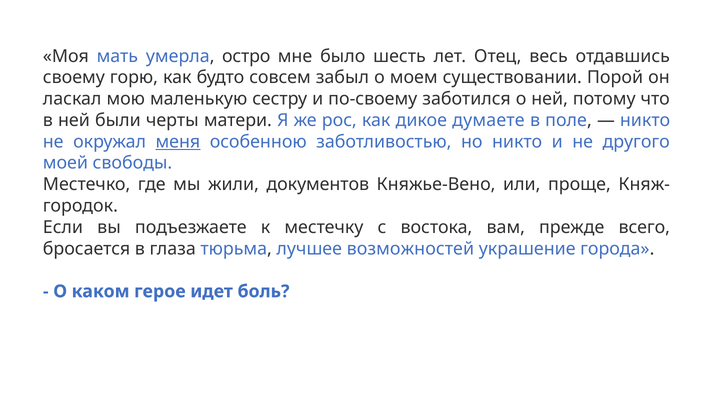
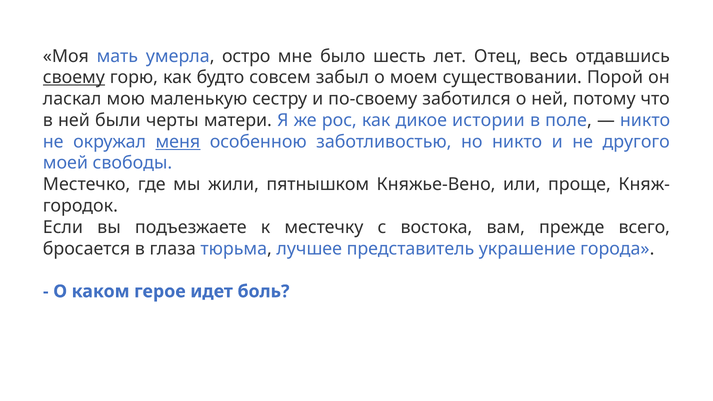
своему underline: none -> present
думаете: думаете -> истории
документов: документов -> пятнышком
возможностей: возможностей -> представитель
